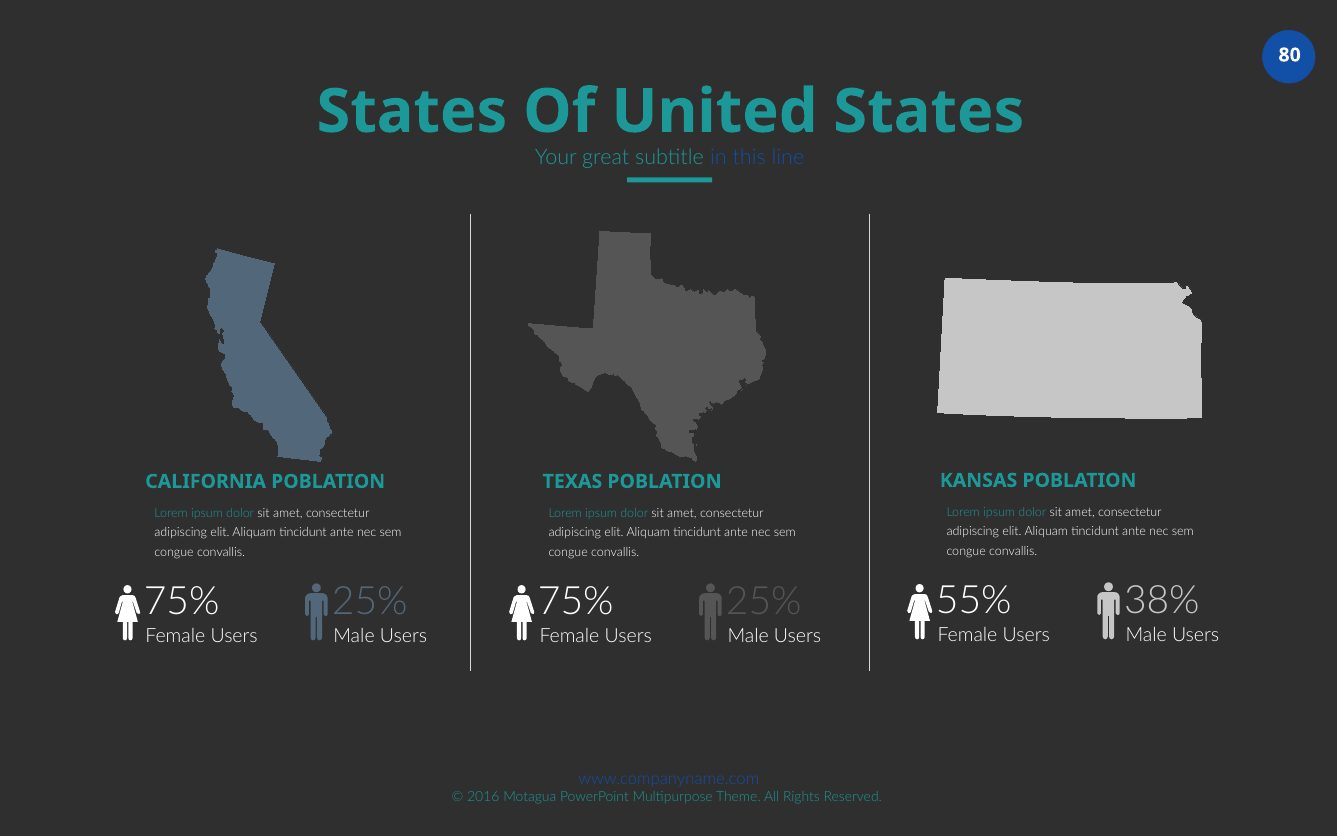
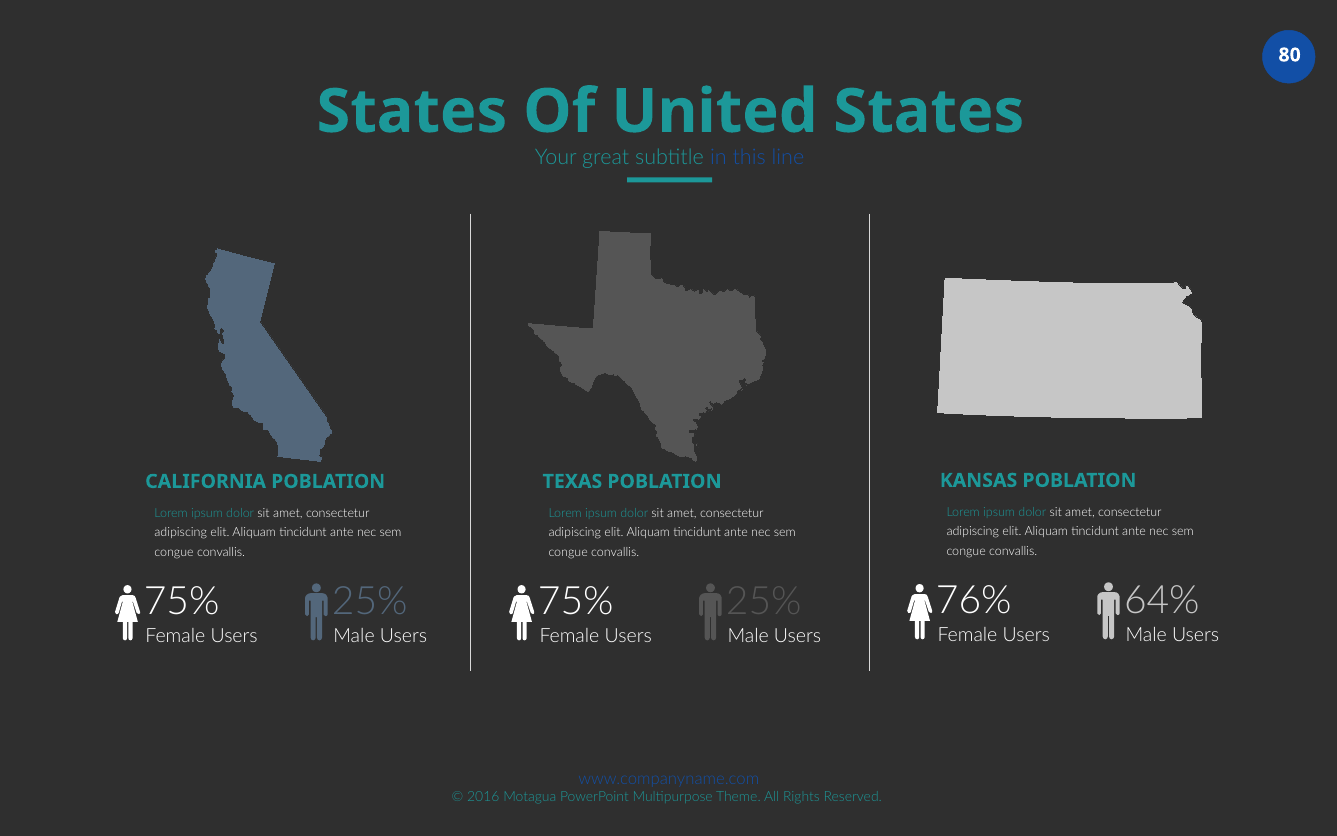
55%: 55% -> 76%
38%: 38% -> 64%
